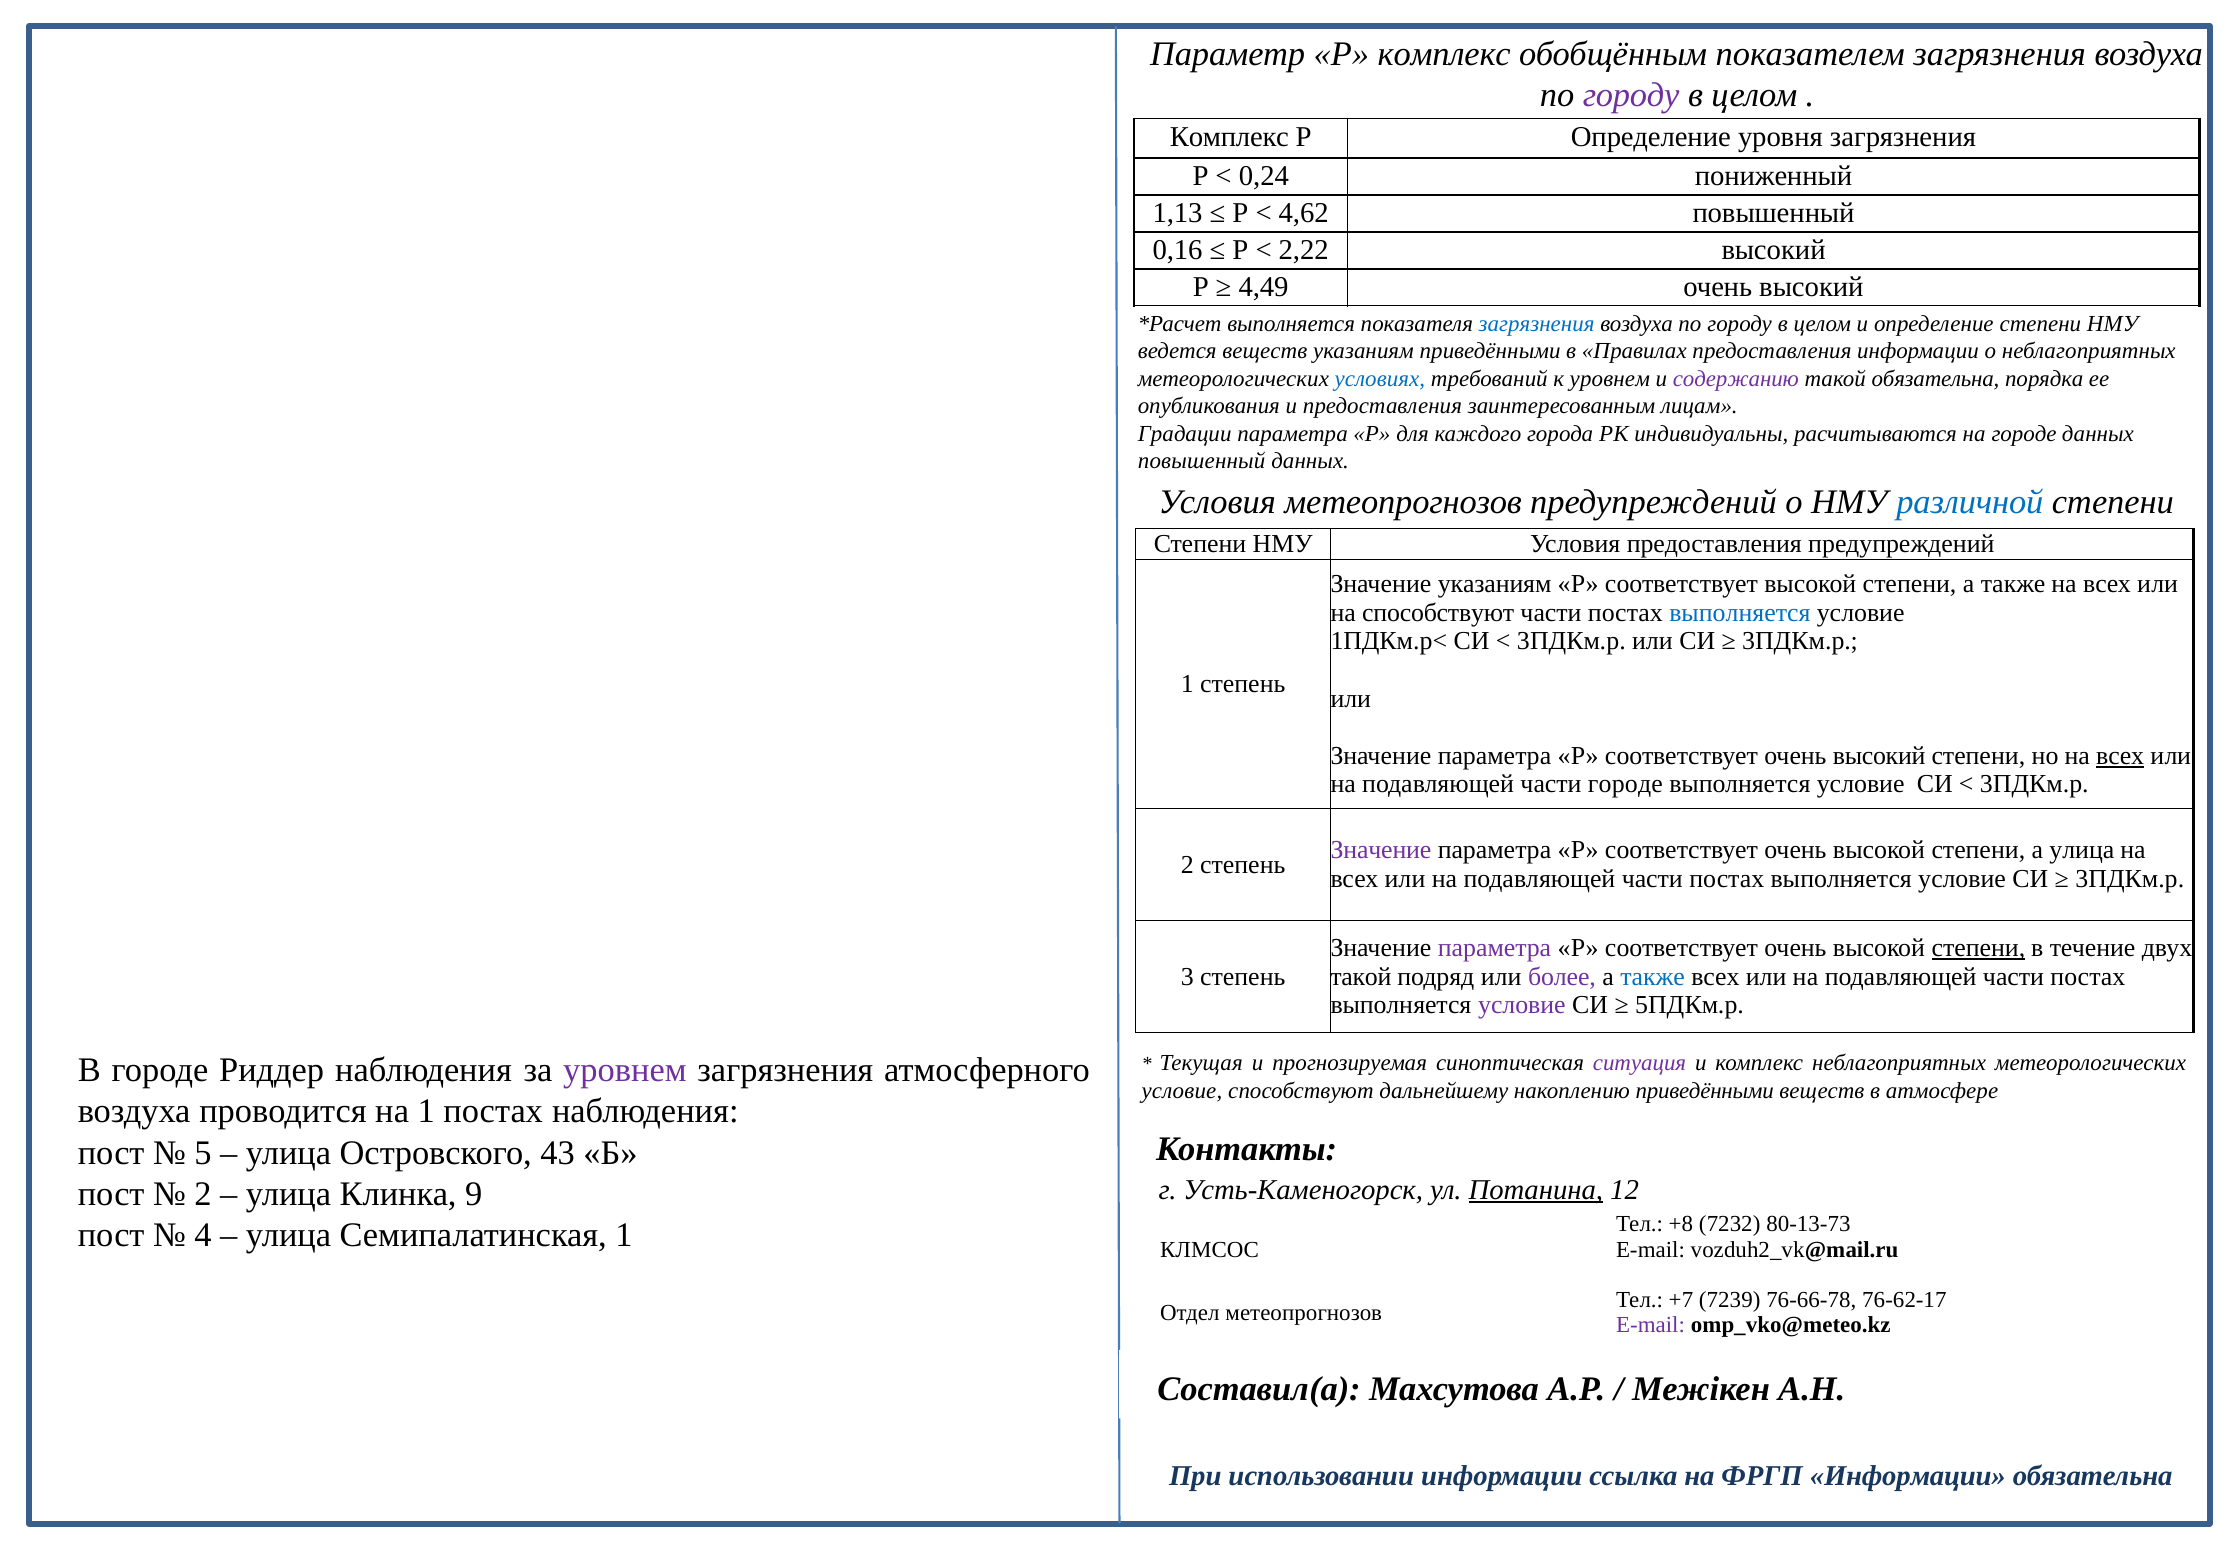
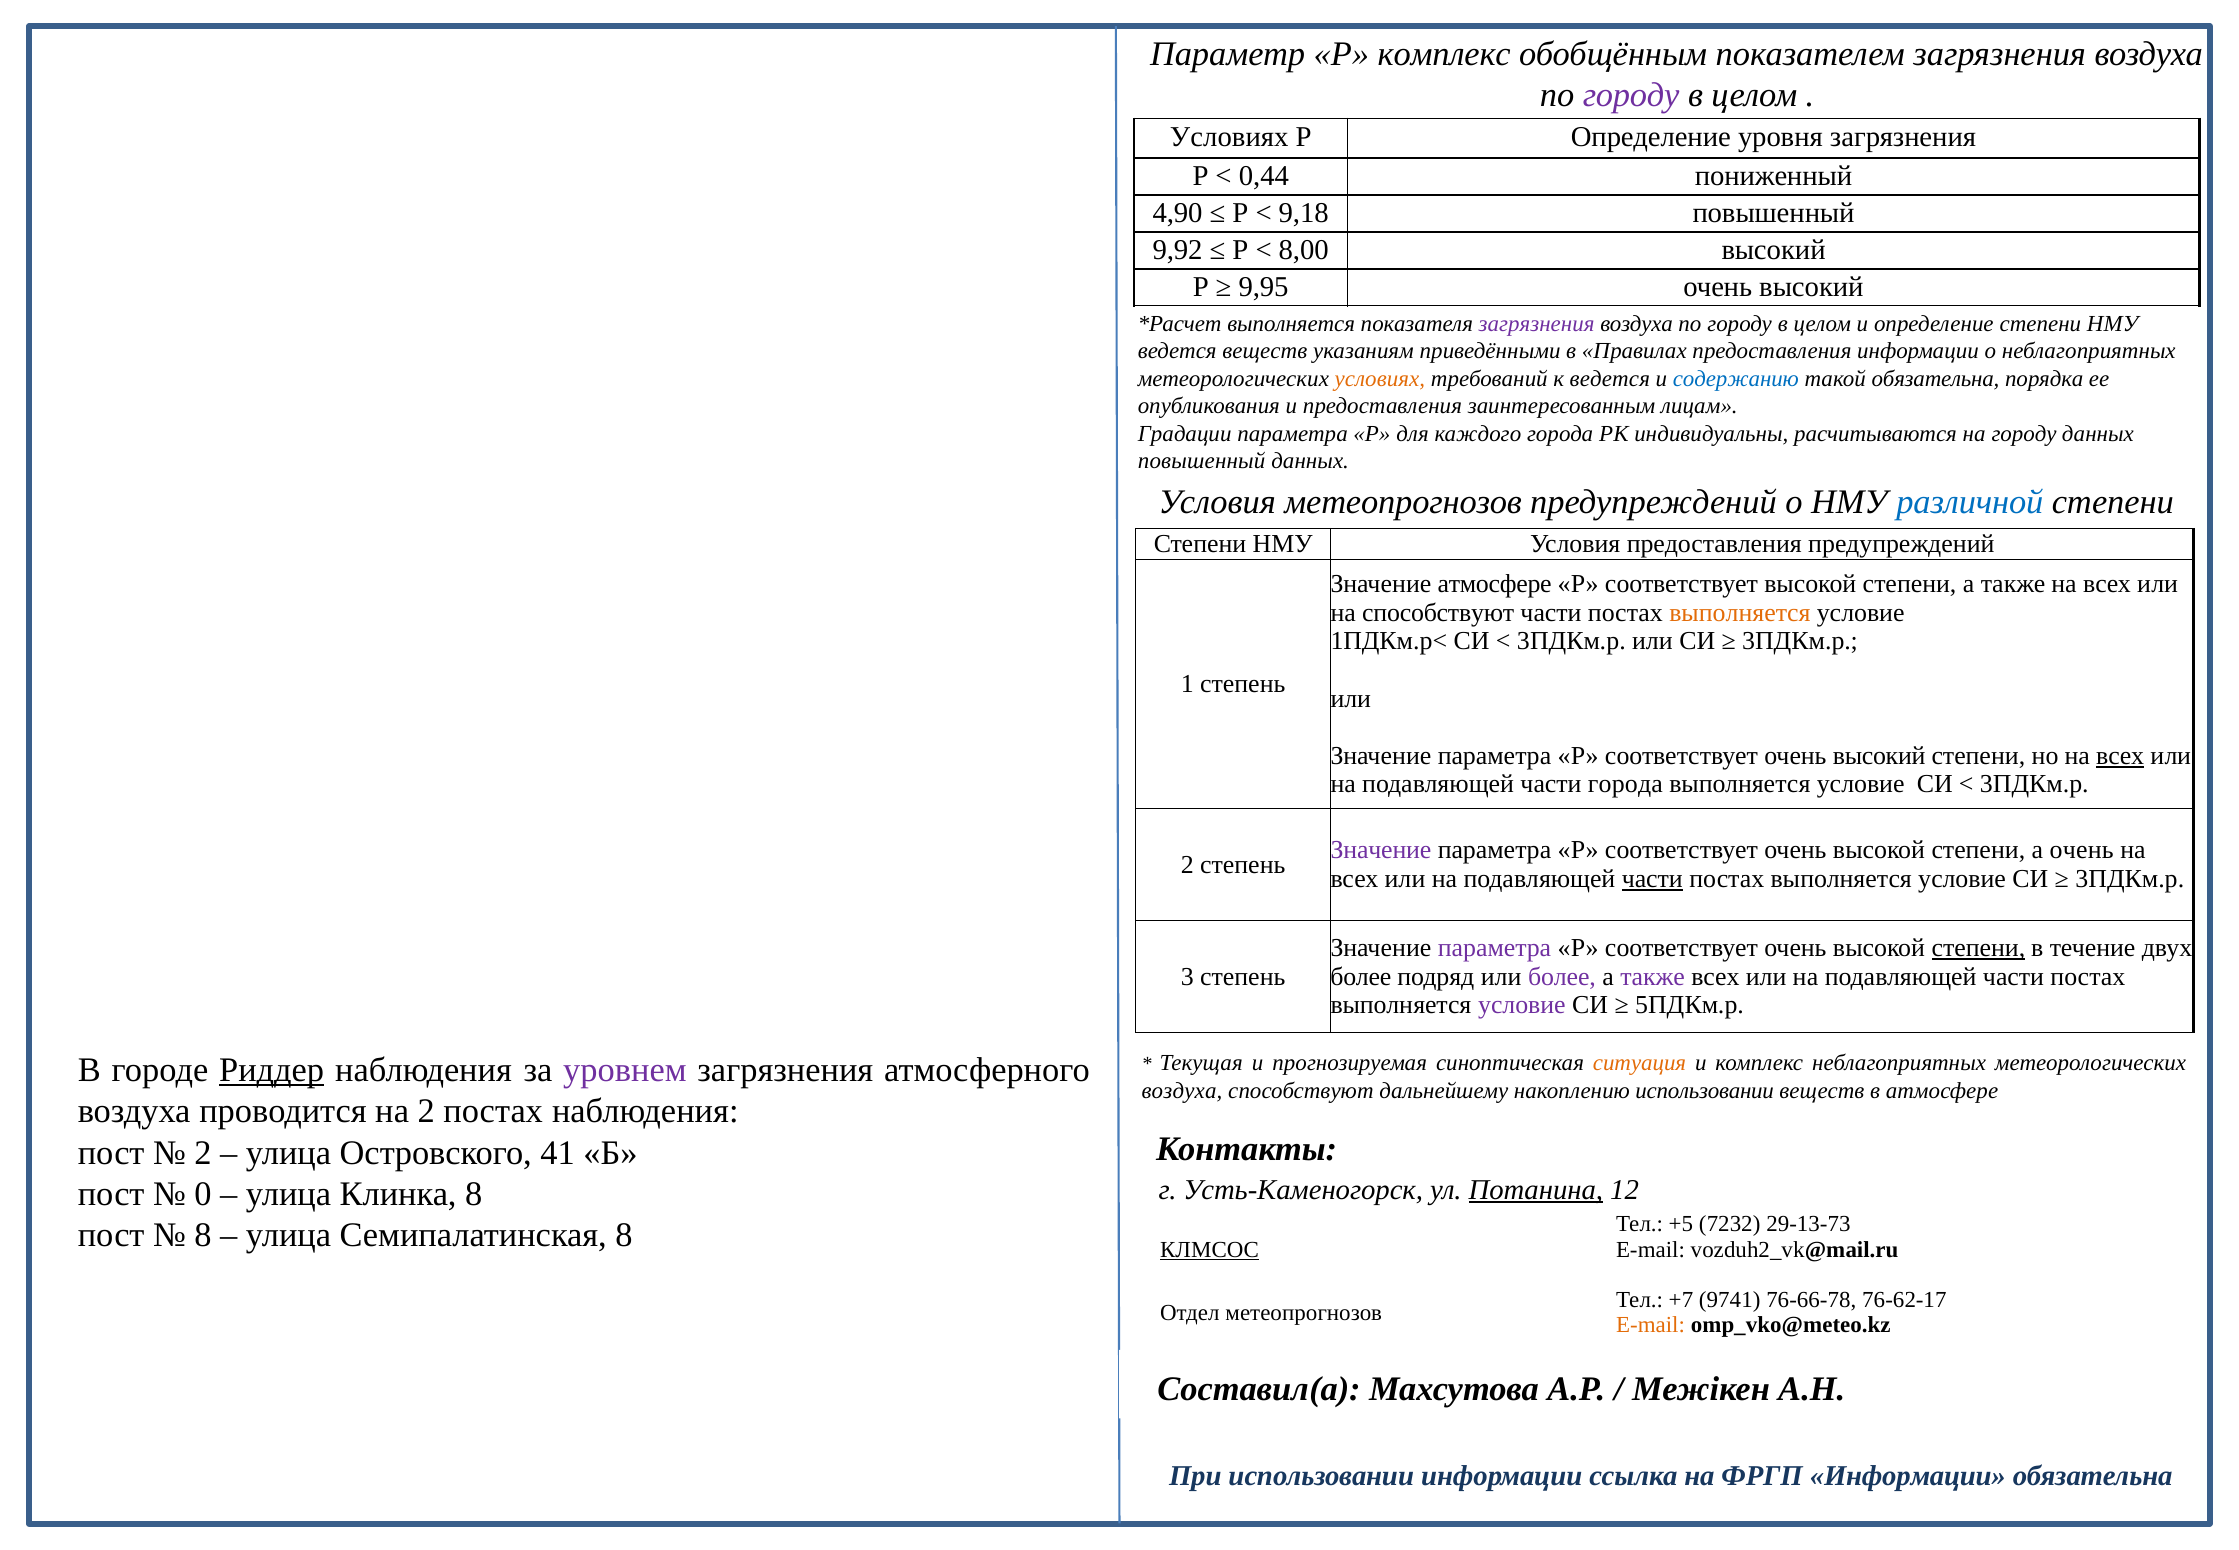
Комплекс at (1229, 137): Комплекс -> Условиях
0,24: 0,24 -> 0,44
1,13: 1,13 -> 4,90
4,62: 4,62 -> 9,18
0,16: 0,16 -> 9,92
2,22: 2,22 -> 8,00
4,49: 4,49 -> 9,95
загрязнения at (1537, 324) colour: blue -> purple
условиях at (1380, 379) colour: blue -> orange
к уровнем: уровнем -> ведется
содержанию colour: purple -> blue
на городе: городе -> городу
Значение указаниям: указаниям -> атмосфере
выполняется at (1740, 613) colour: blue -> orange
части городе: городе -> города
а улица: улица -> очень
части at (1652, 879) underline: none -> present
такой at (1361, 977): такой -> более
также at (1653, 977) colour: blue -> purple
Риддер underline: none -> present
ситуация colour: purple -> orange
условие at (1182, 1091): условие -> воздуха
накоплению приведёнными: приведёнными -> использовании
на 1: 1 -> 2
5 at (203, 1153): 5 -> 2
43: 43 -> 41
2 at (203, 1194): 2 -> 0
Клинка 9: 9 -> 8
+8: +8 -> +5
80-13-73: 80-13-73 -> 29-13-73
4 at (203, 1235): 4 -> 8
Семипалатинская 1: 1 -> 8
КЛМСОС underline: none -> present
7239: 7239 -> 9741
E-mail at (1651, 1325) colour: purple -> orange
